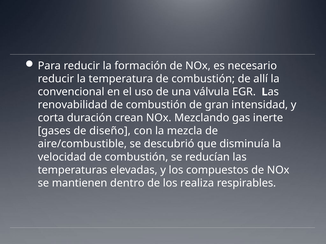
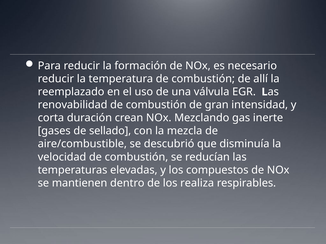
convencional: convencional -> reemplazado
diseño: diseño -> sellado
